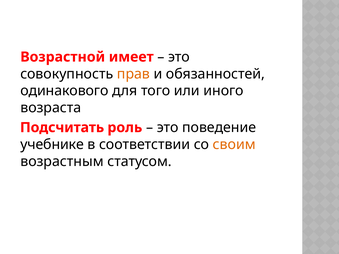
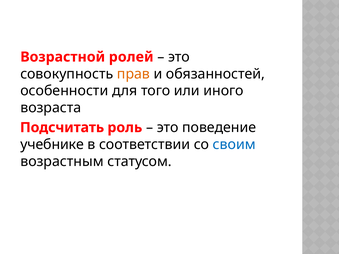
имеет: имеет -> ролей
одинакового: одинакового -> особенности
своим colour: orange -> blue
